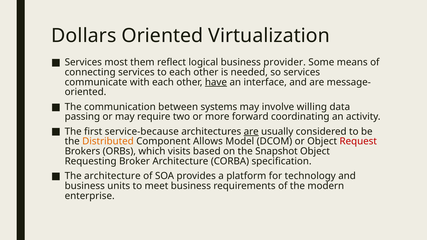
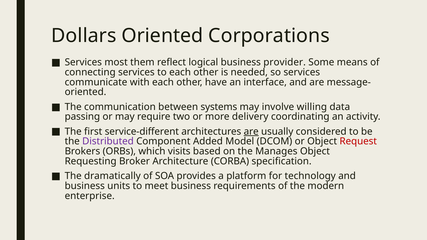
Virtualization: Virtualization -> Corporations
have underline: present -> none
forward: forward -> delivery
service-because: service-because -> service-different
Distributed colour: orange -> purple
Allows: Allows -> Added
Snapshot: Snapshot -> Manages
The architecture: architecture -> dramatically
